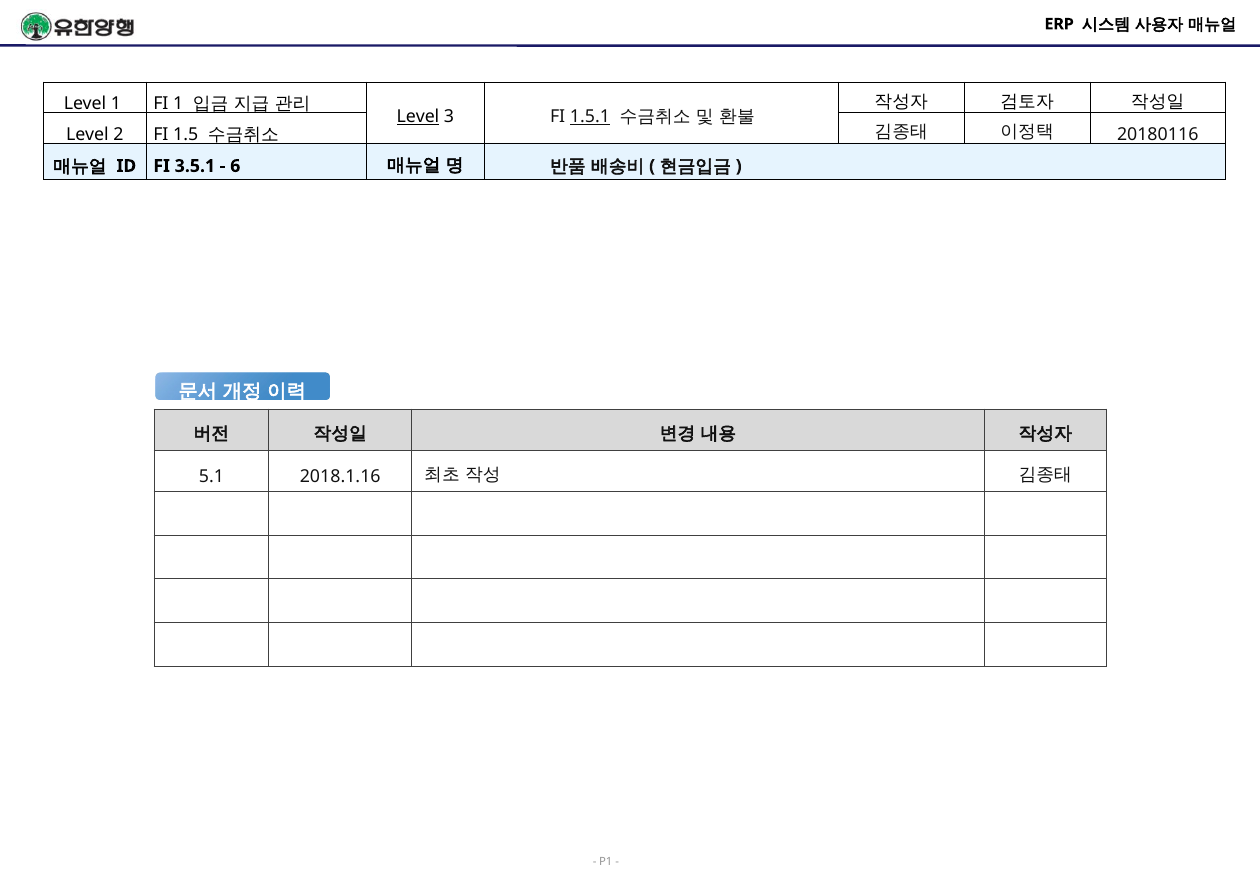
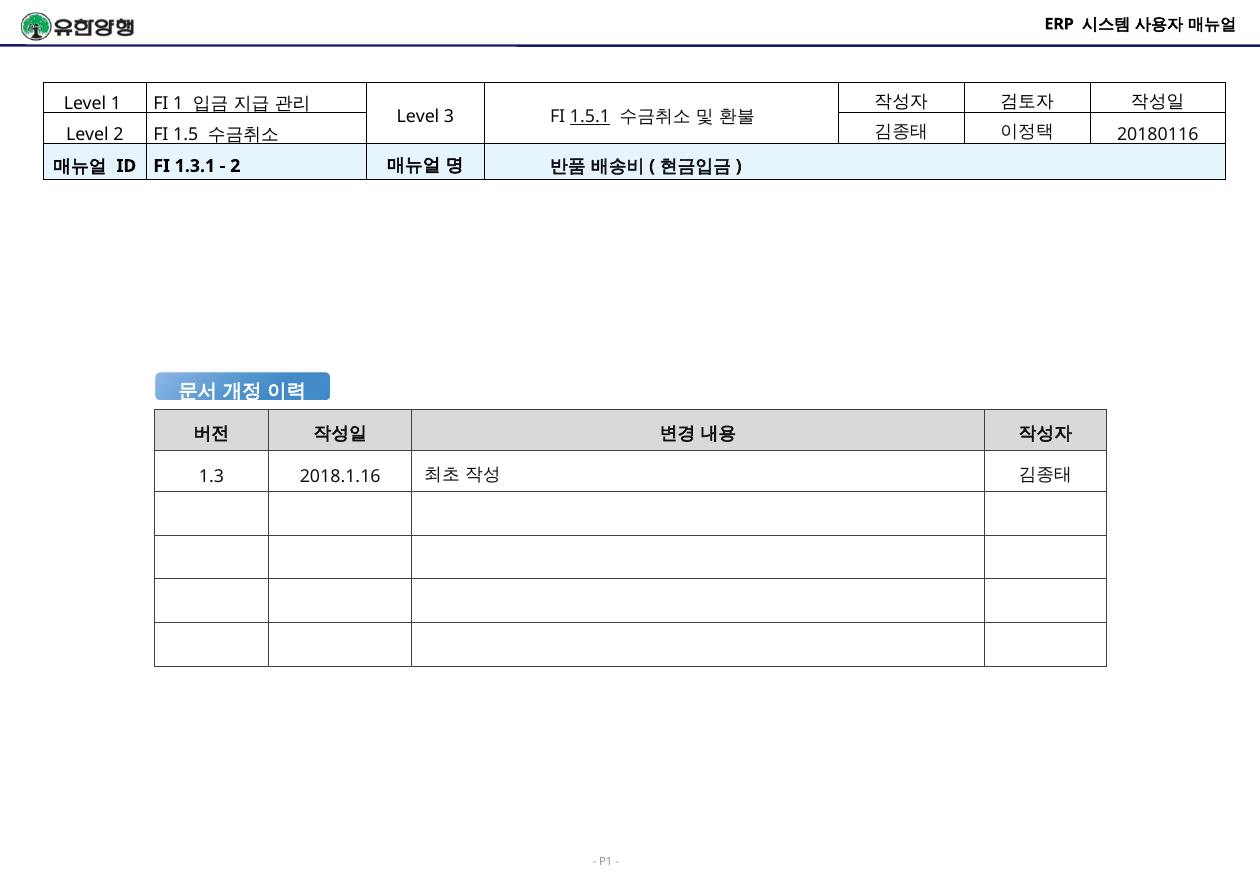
Level at (418, 117) underline: present -> none
3.5.1: 3.5.1 -> 1.3.1
6 at (235, 166): 6 -> 2
5.1: 5.1 -> 1.3
